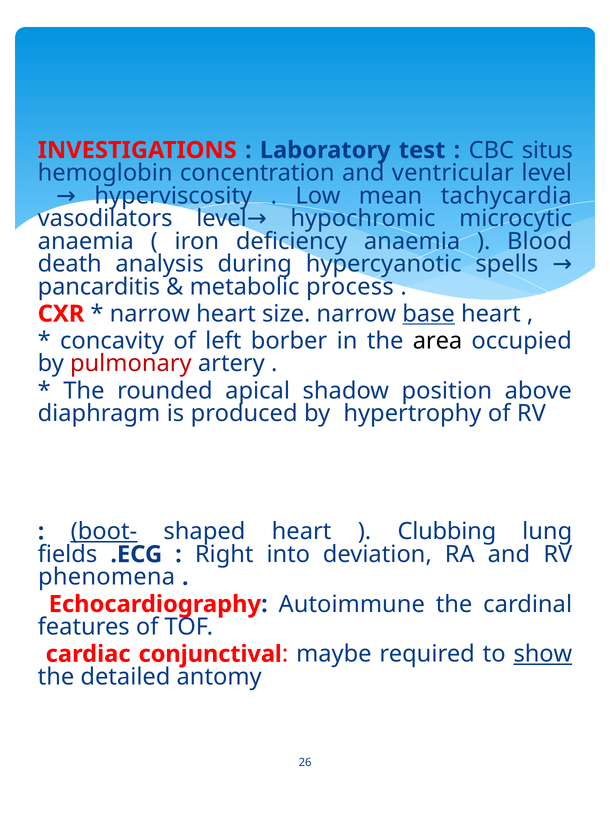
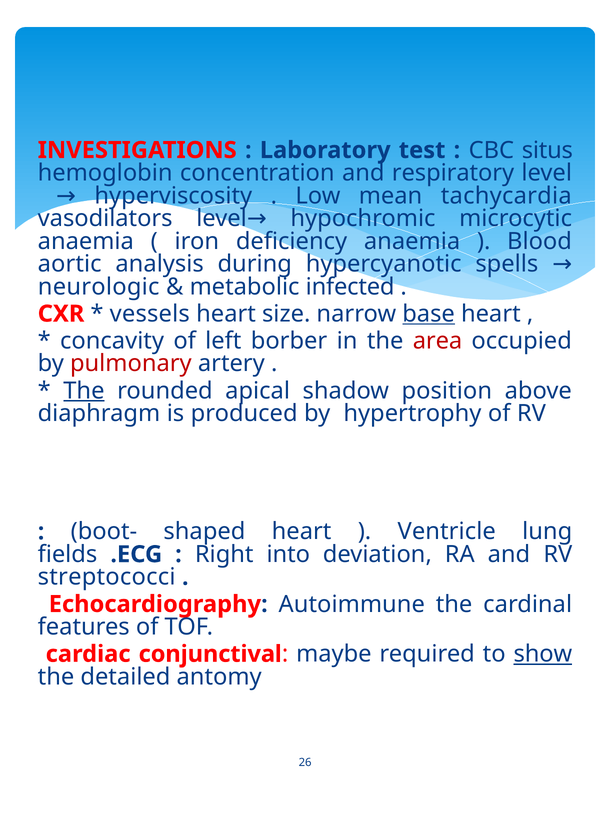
ventricular: ventricular -> respiratory
death: death -> aortic
pancarditis: pancarditis -> neurologic
process: process -> infected
narrow at (150, 314): narrow -> vessels
area colour: black -> red
The at (84, 391) underline: none -> present
boot- underline: present -> none
Clubbing: Clubbing -> Ventricle
phenomena: phenomena -> streptococci
